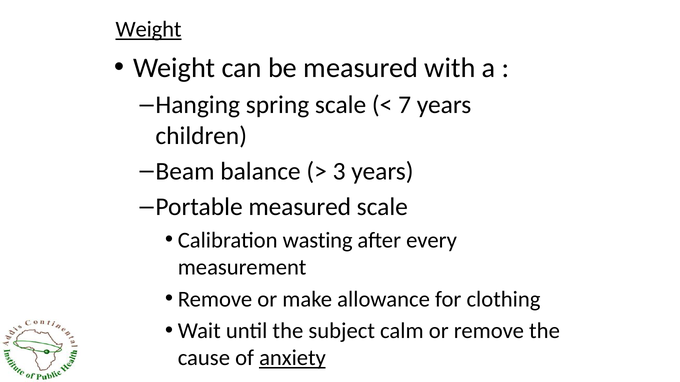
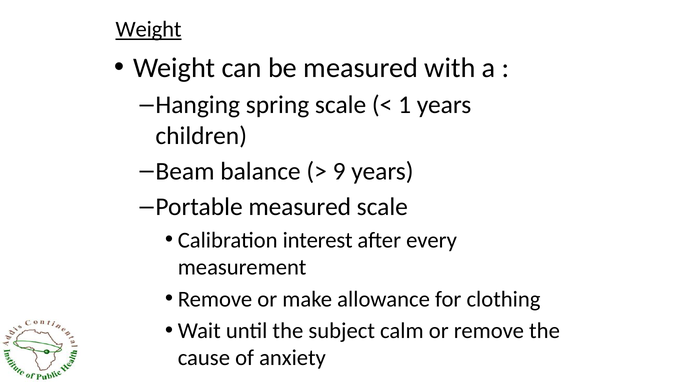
7: 7 -> 1
3: 3 -> 9
wasting: wasting -> interest
anxiety underline: present -> none
